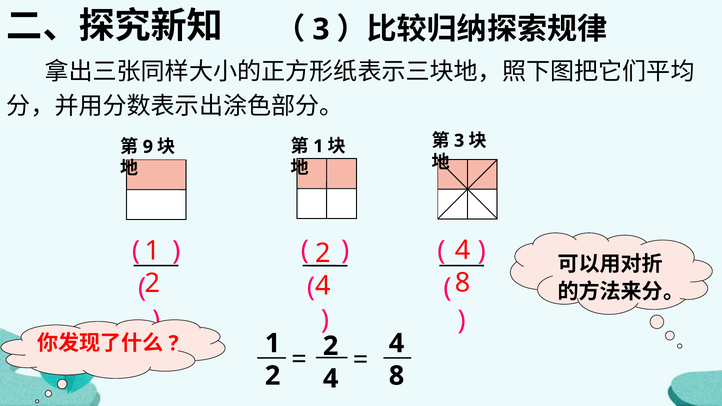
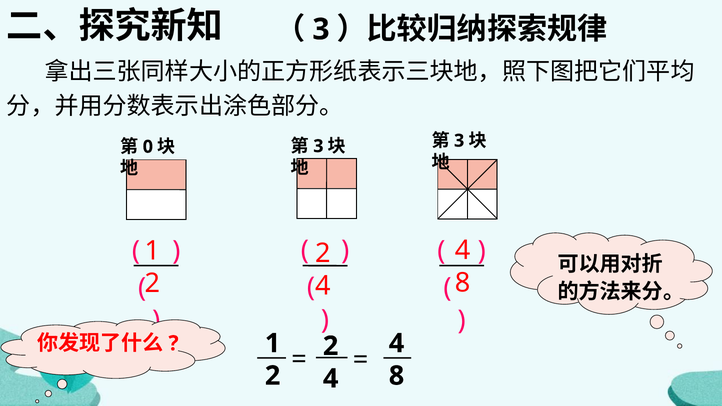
1 at (318, 146): 1 -> 3
9: 9 -> 0
